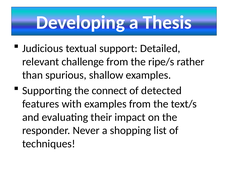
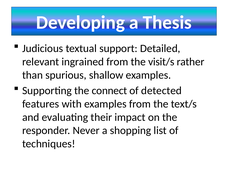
challenge: challenge -> ingrained
ripe/s: ripe/s -> visit/s
